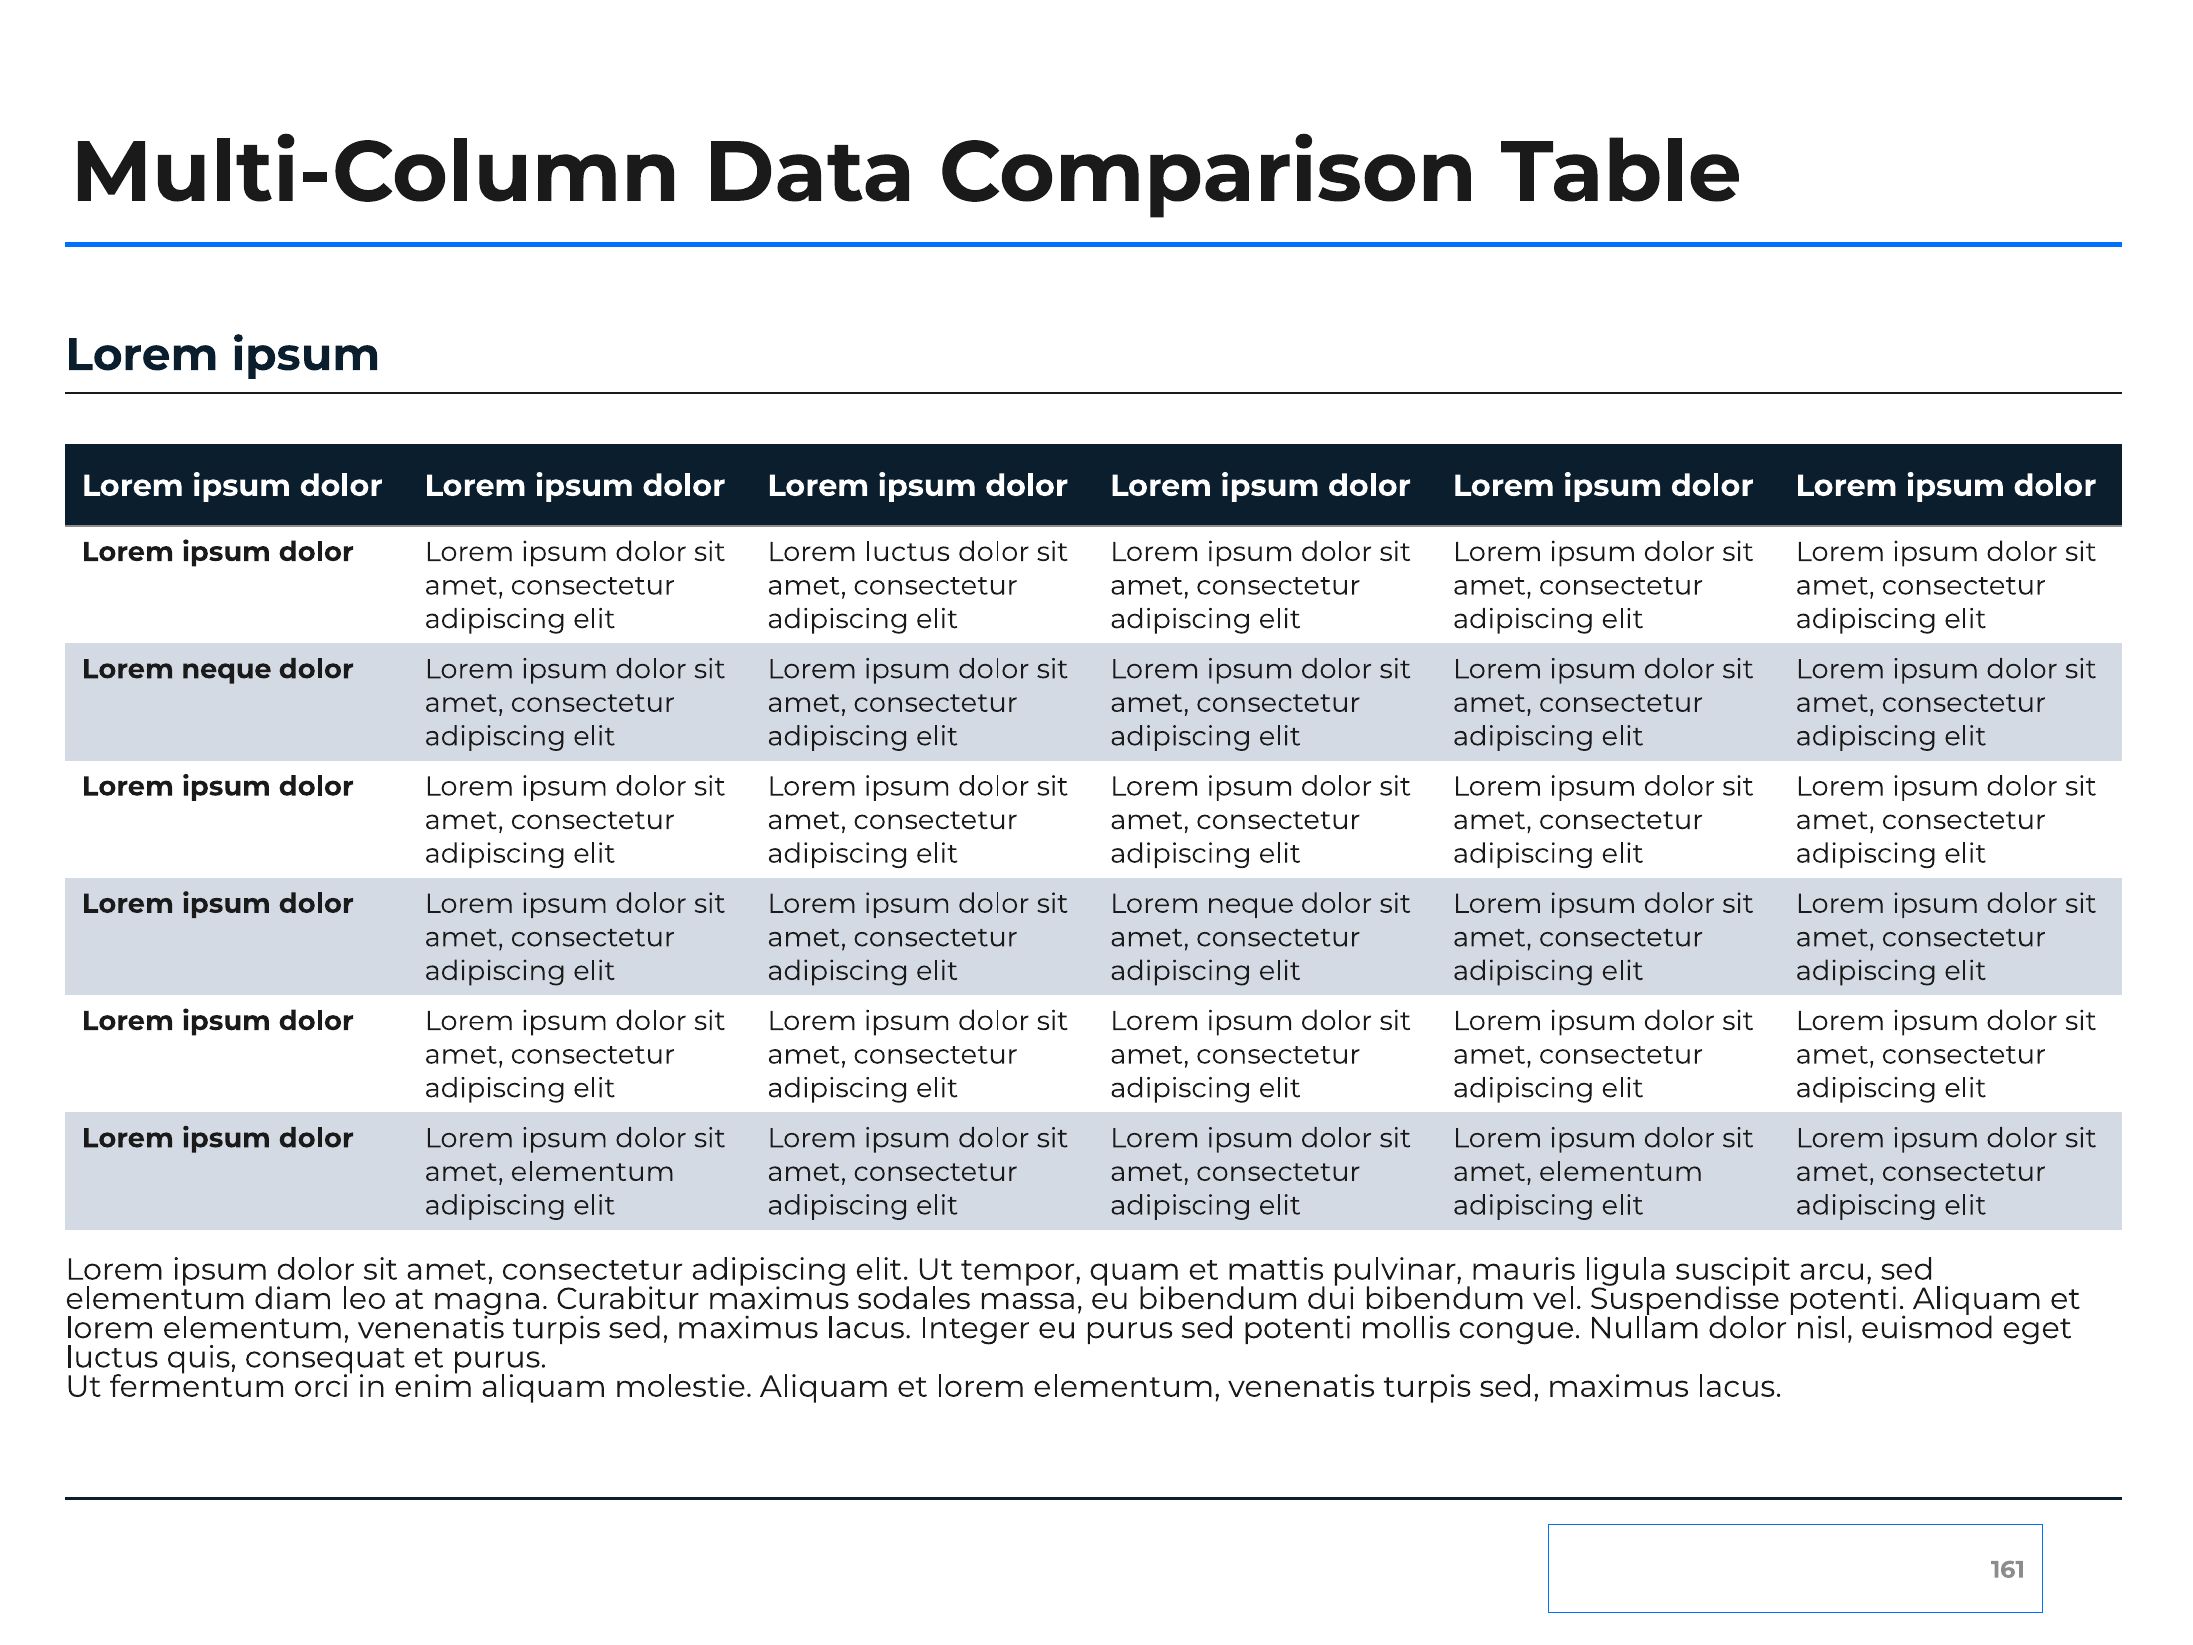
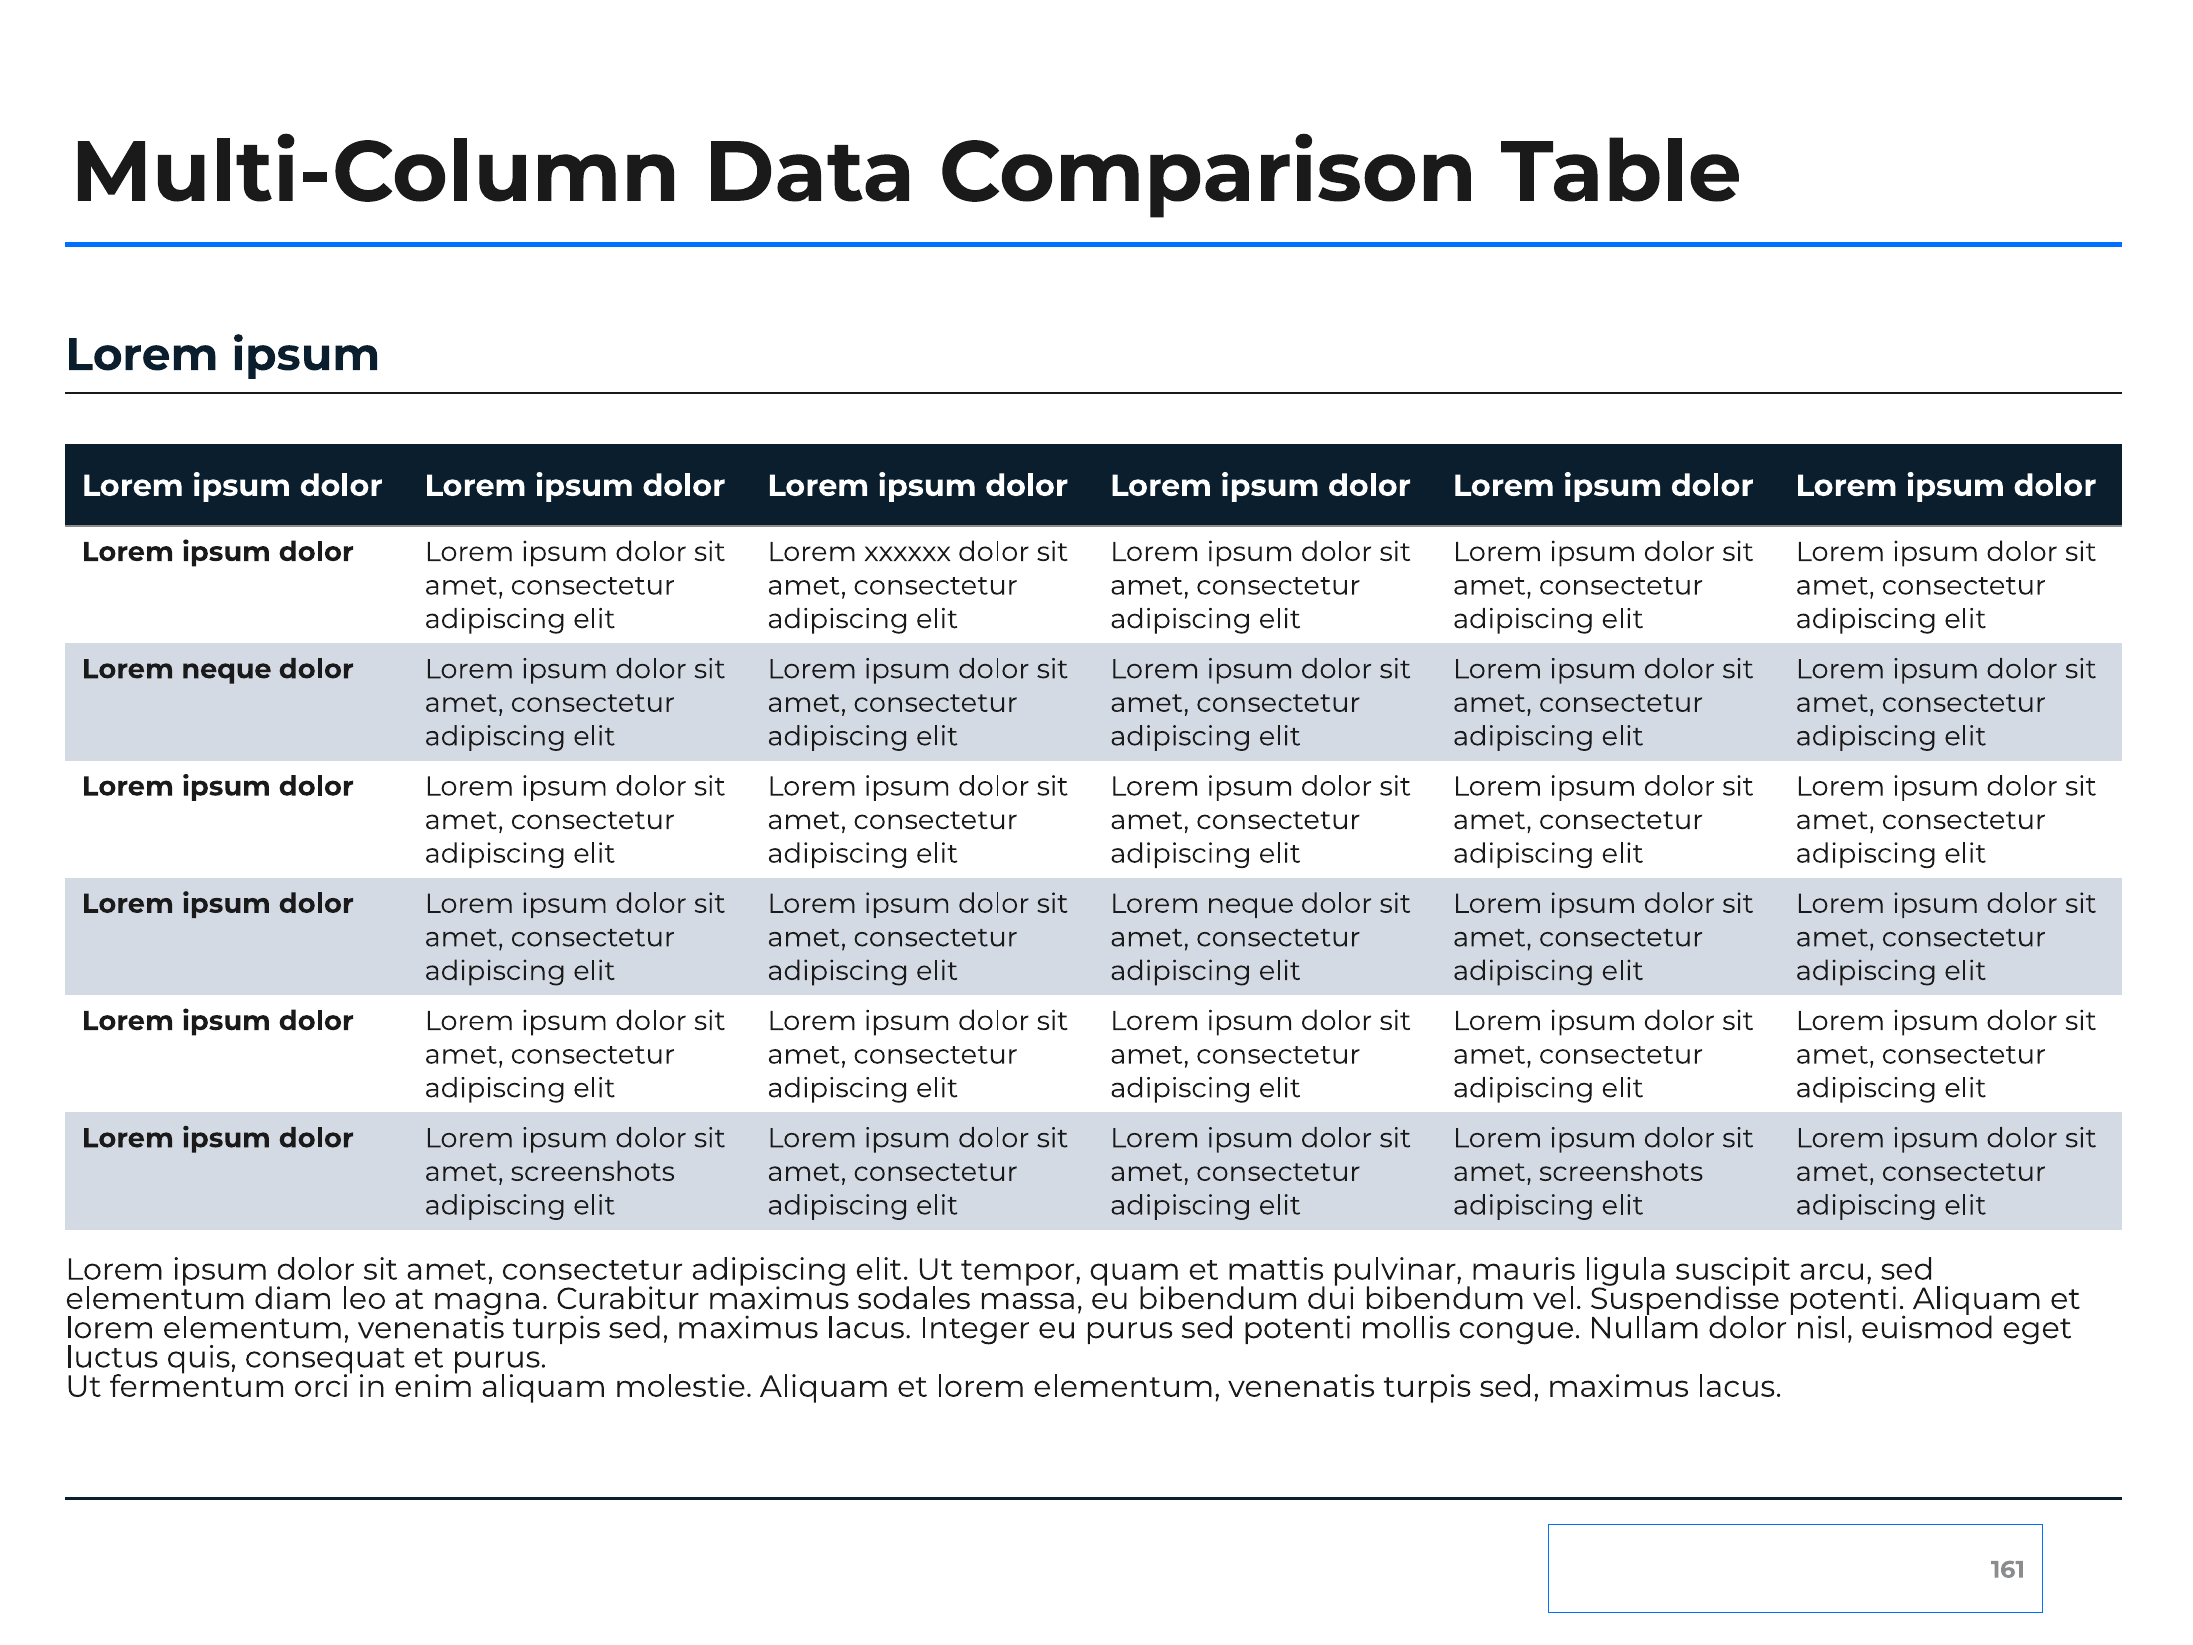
Lorem luctus: luctus -> xxxxxx
elementum at (593, 1172): elementum -> screenshots
elementum at (1621, 1172): elementum -> screenshots
